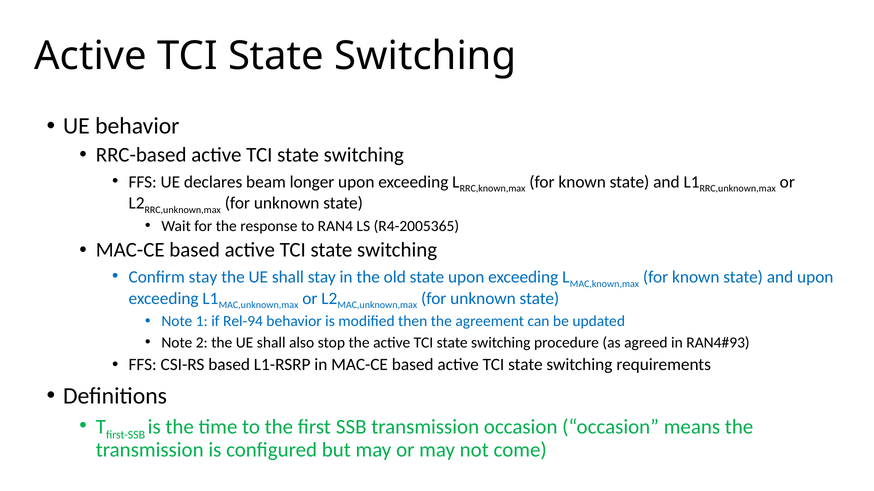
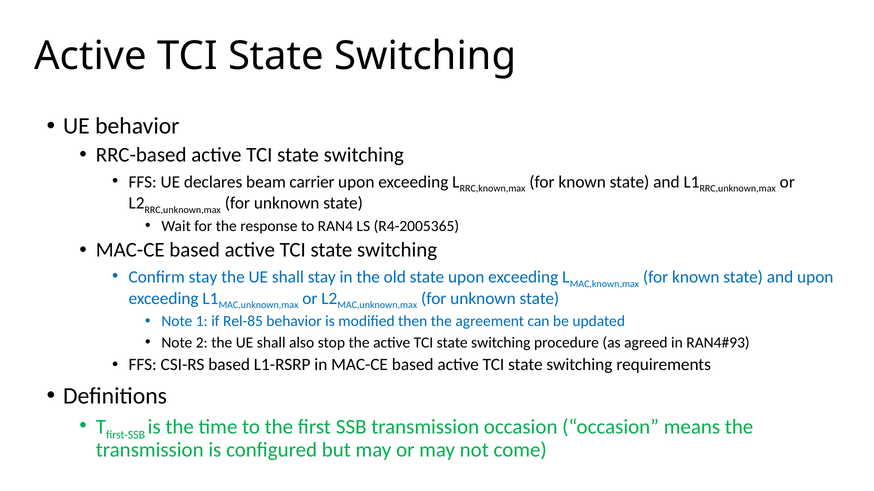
longer: longer -> carrier
Rel-94: Rel-94 -> Rel-85
